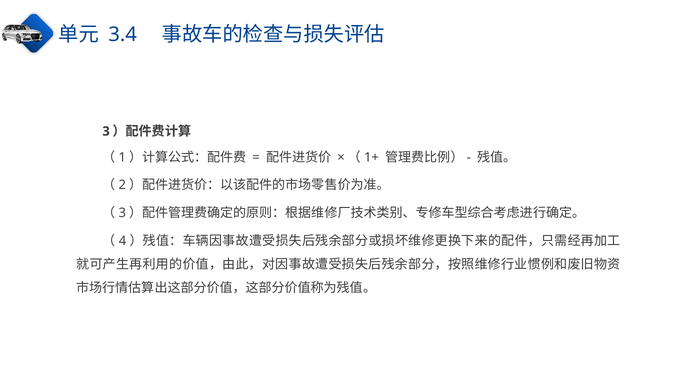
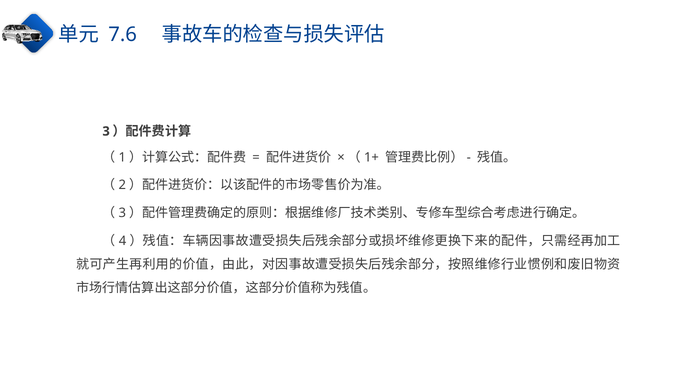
3.4: 3.4 -> 7.6
